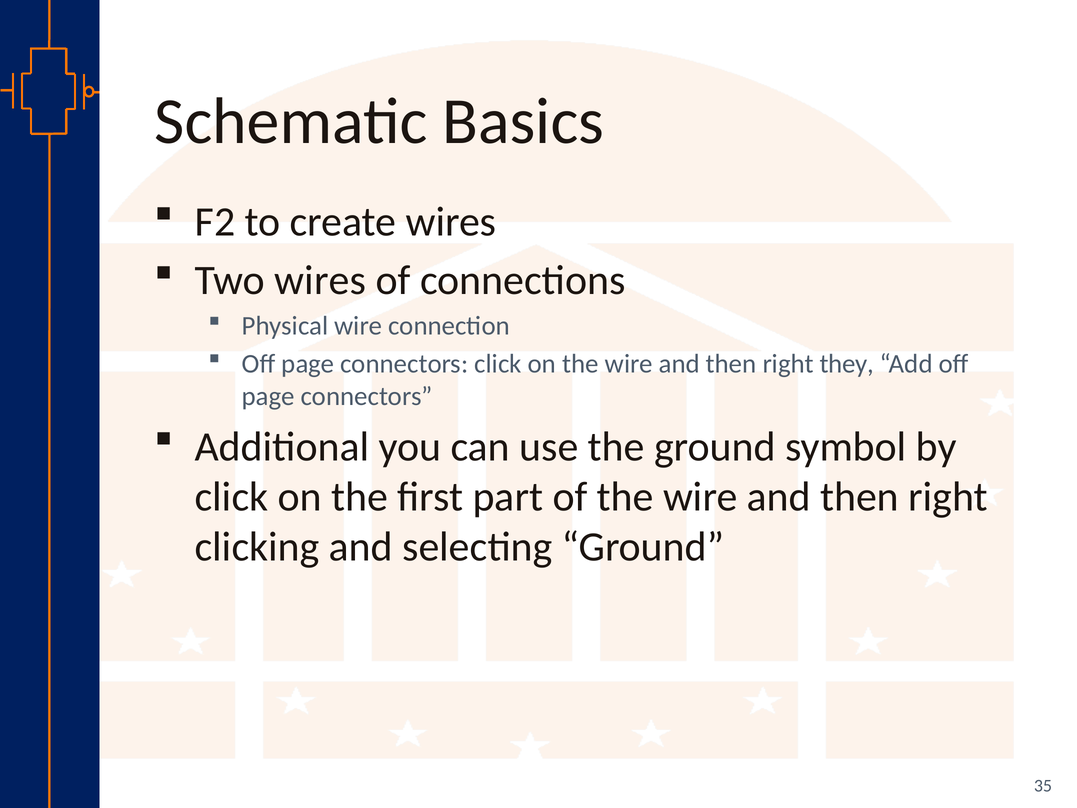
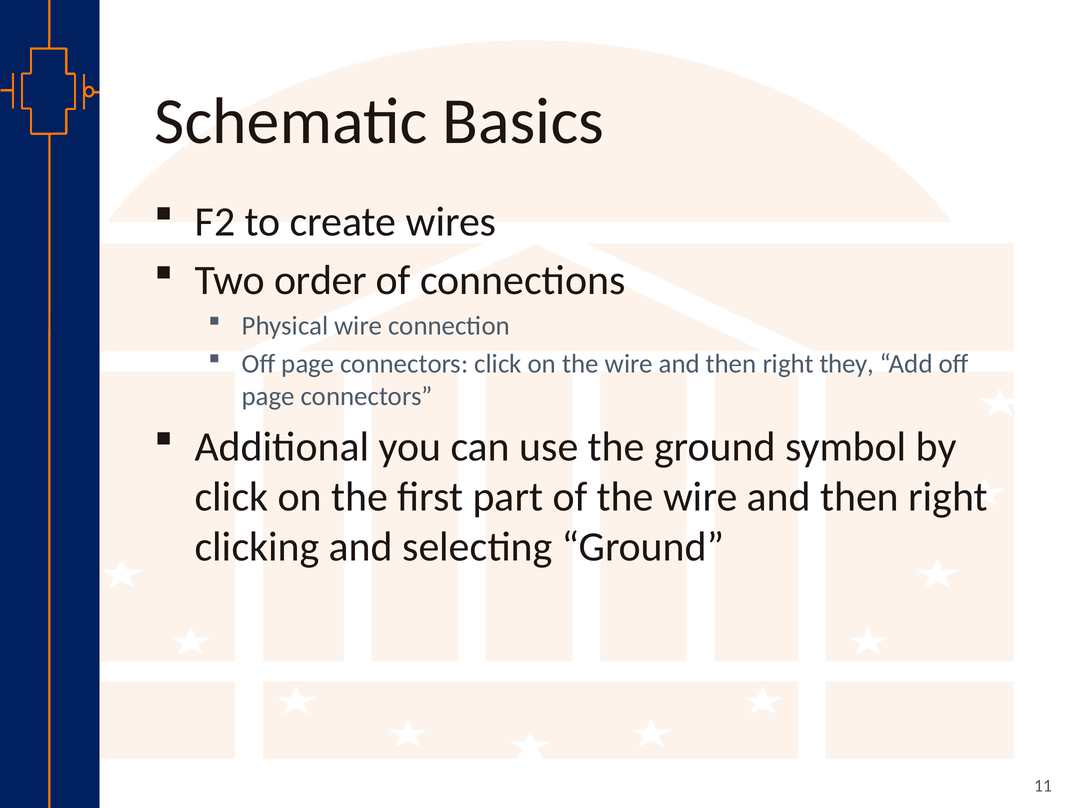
Two wires: wires -> order
35: 35 -> 11
